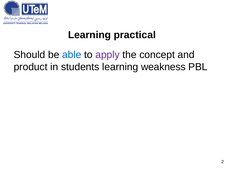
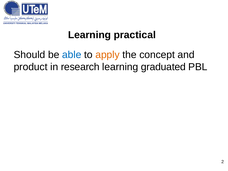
apply colour: purple -> orange
students: students -> research
weakness: weakness -> graduated
